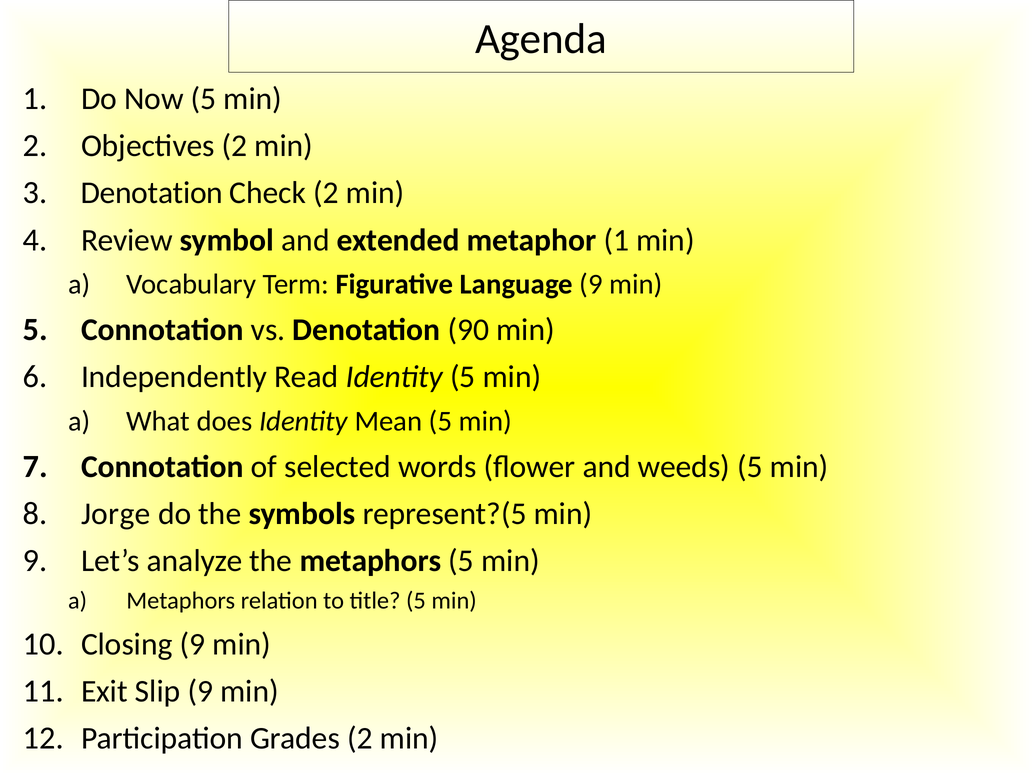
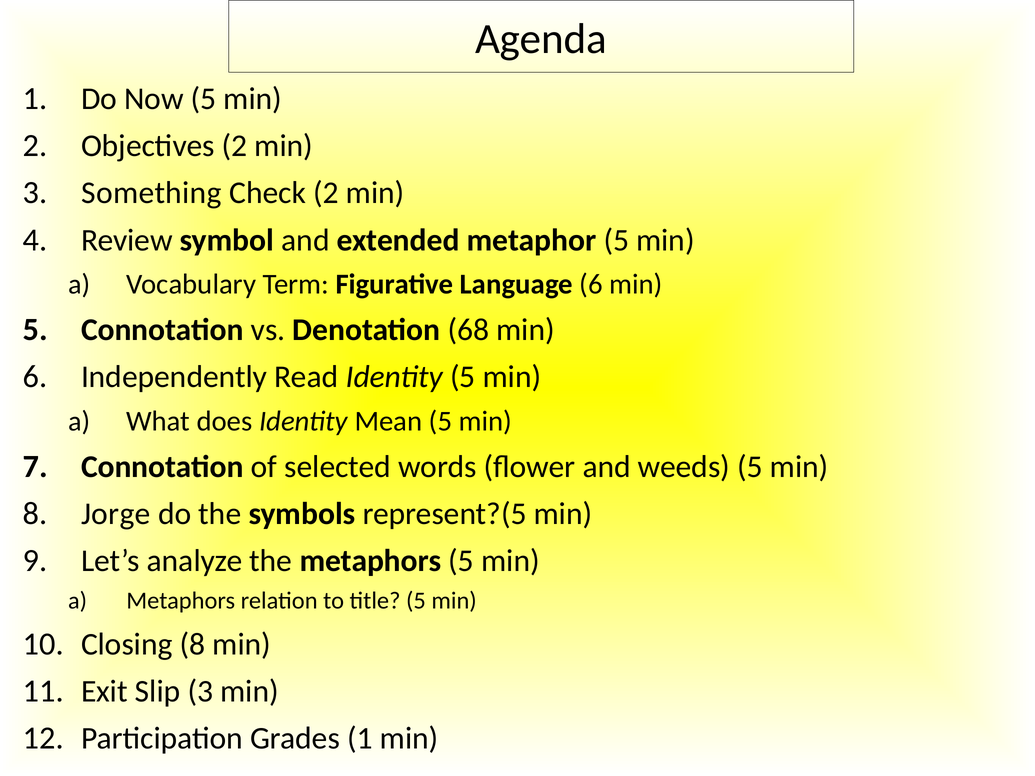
3 Denotation: Denotation -> Something
metaphor 1: 1 -> 5
Language 9: 9 -> 6
90: 90 -> 68
Closing 9: 9 -> 8
Slip 9: 9 -> 3
Grades 2: 2 -> 1
